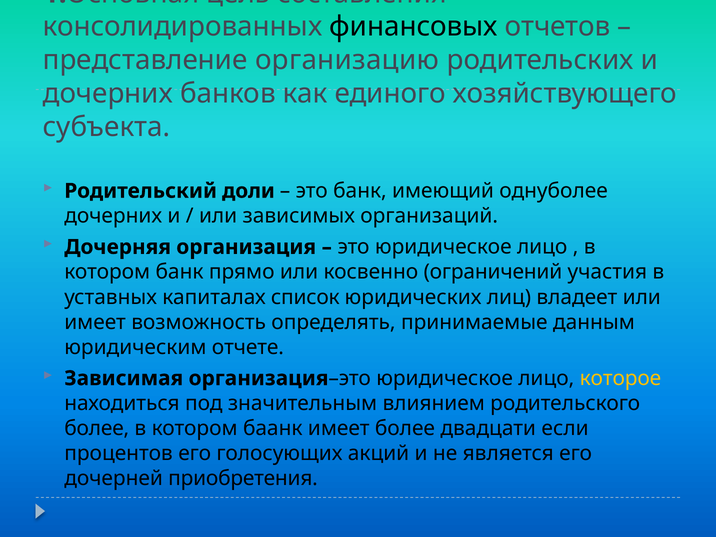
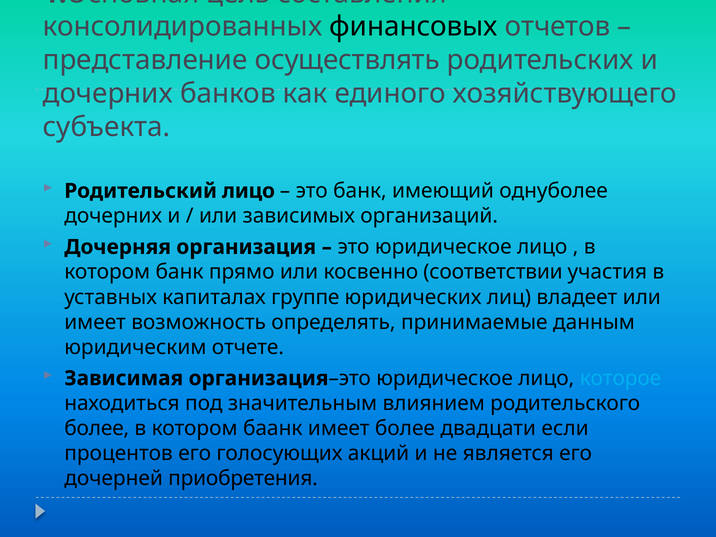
организацию: организацию -> осуществлять
Родительский доли: доли -> лицо
ограничений: ограничений -> соответствии
список: список -> группе
которое colour: yellow -> light blue
